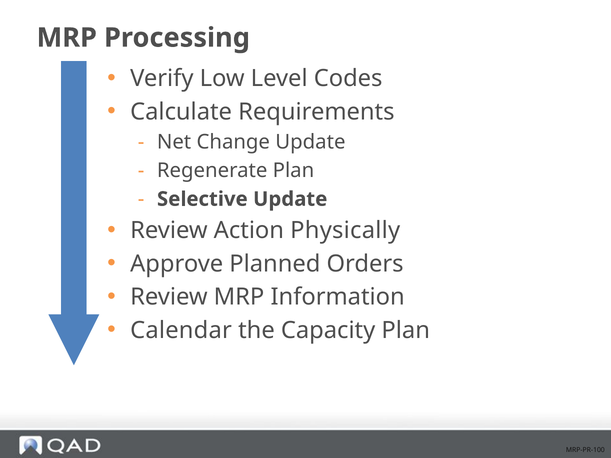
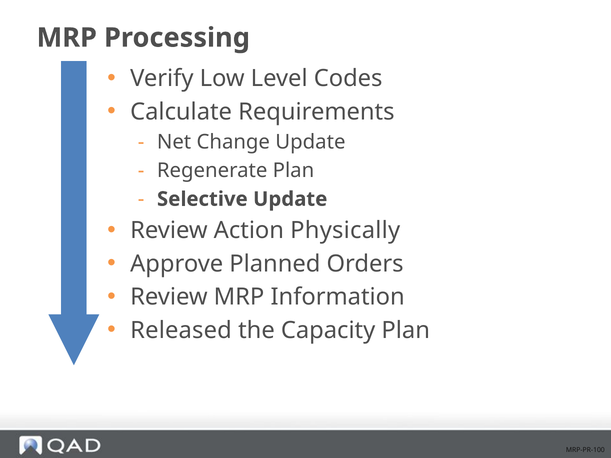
Calendar: Calendar -> Released
